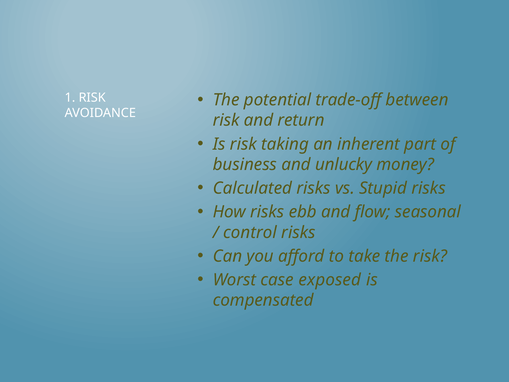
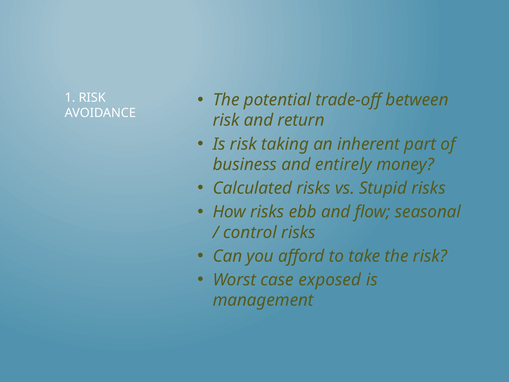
unlucky: unlucky -> entirely
compensated: compensated -> management
